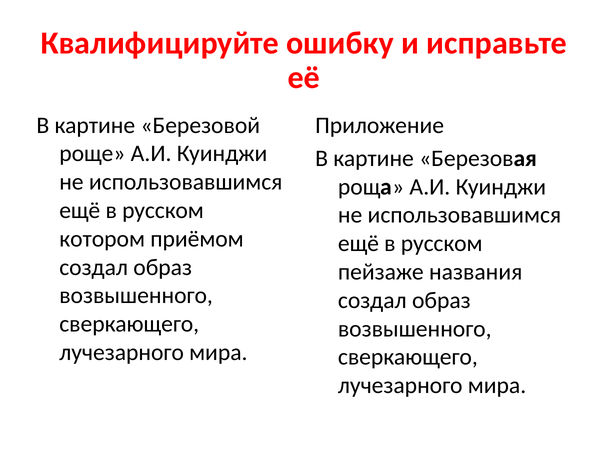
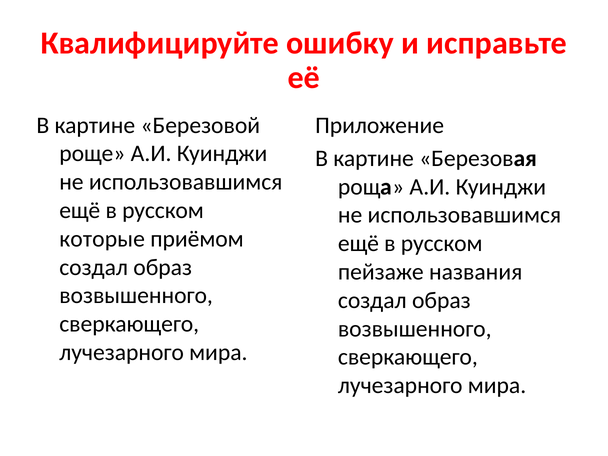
котором: котором -> которые
